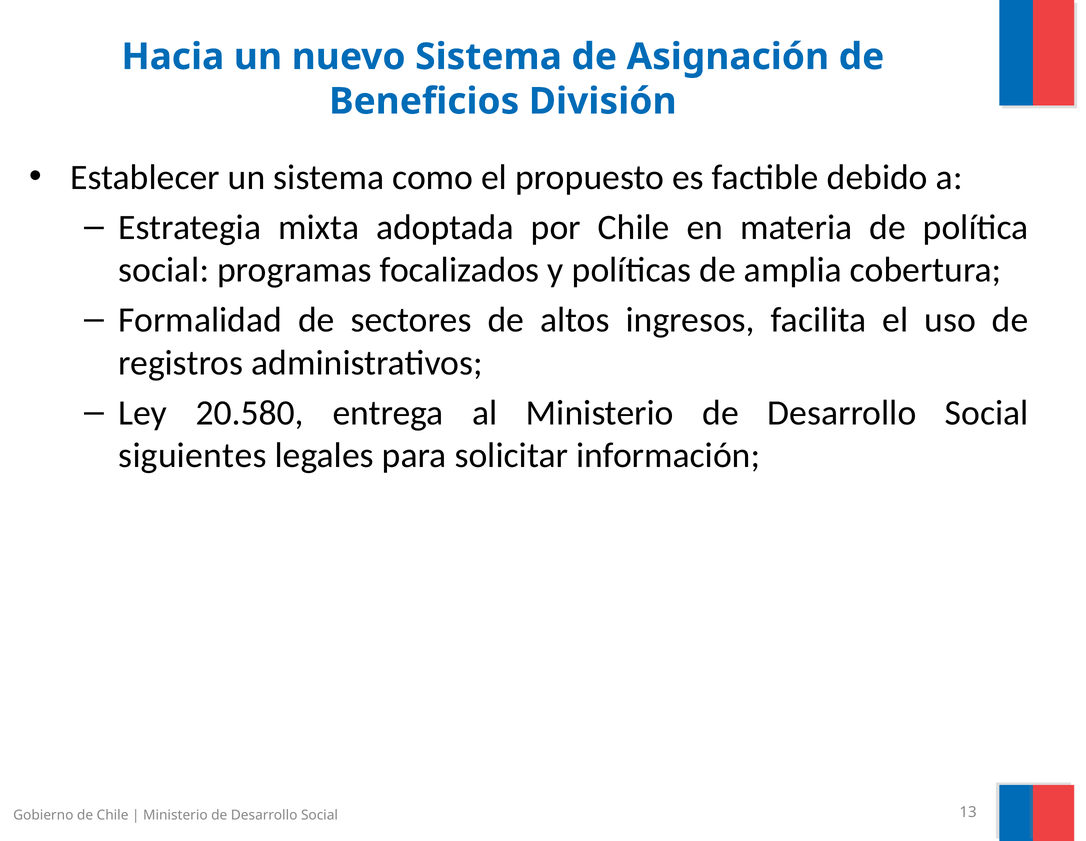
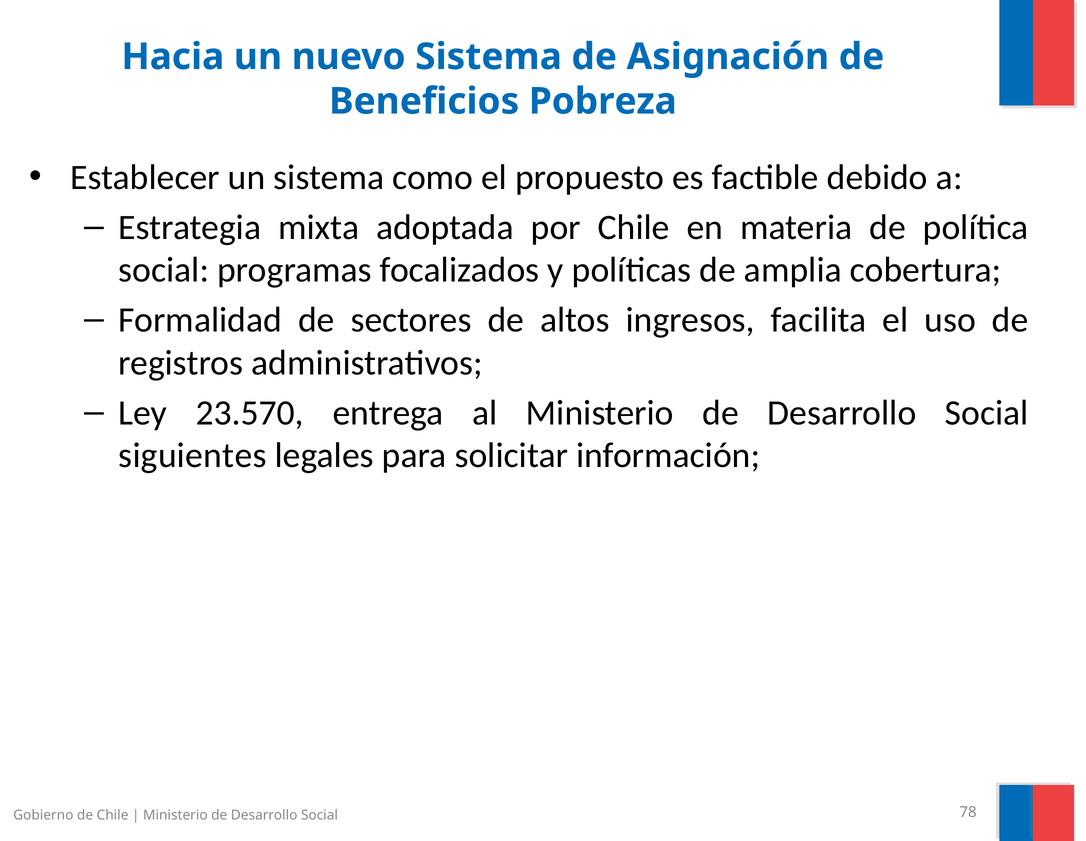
División: División -> Pobreza
20.580: 20.580 -> 23.570
13: 13 -> 78
